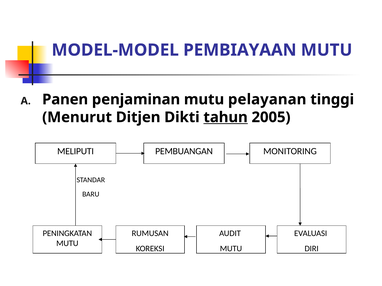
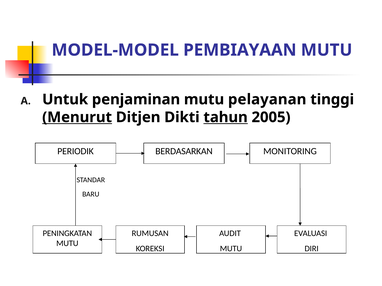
Panen: Panen -> Untuk
Menurut underline: none -> present
MELIPUTI: MELIPUTI -> PERIODIK
PEMBUANGAN: PEMBUANGAN -> BERDASARKAN
